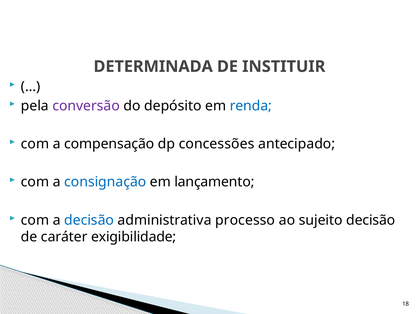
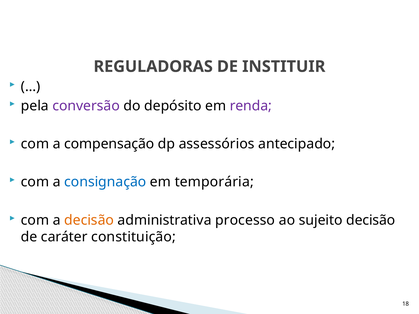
DETERMINADA: DETERMINADA -> REGULADORAS
renda colour: blue -> purple
concessões: concessões -> assessórios
lançamento: lançamento -> temporária
decisão at (89, 220) colour: blue -> orange
exigibilidade: exigibilidade -> constituição
